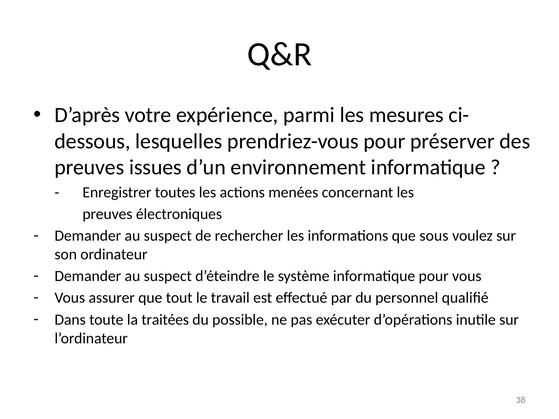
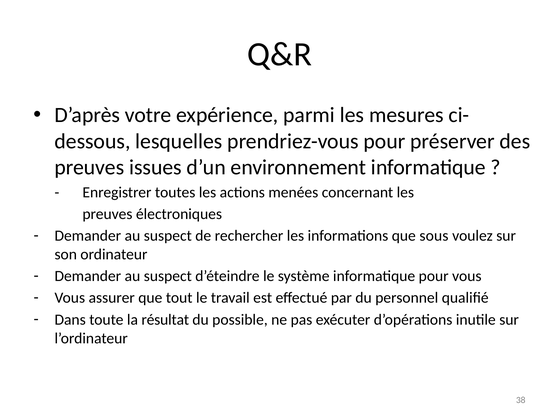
traitées: traitées -> résultat
